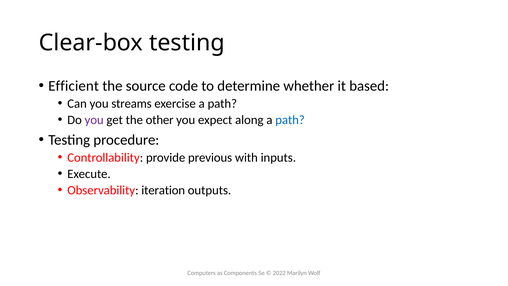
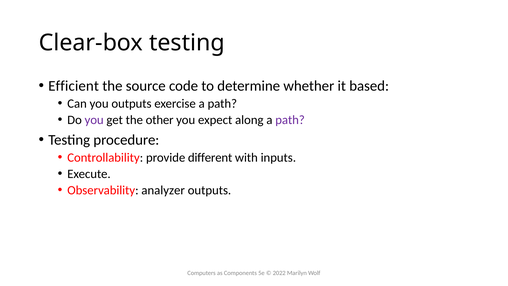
you streams: streams -> outputs
path at (290, 120) colour: blue -> purple
previous: previous -> different
iteration: iteration -> analyzer
